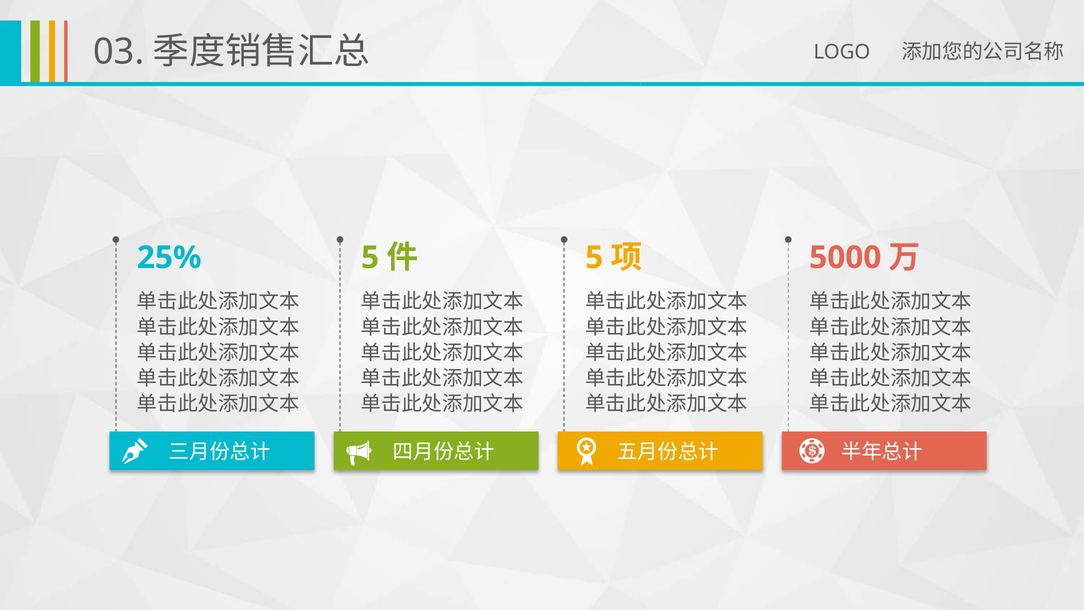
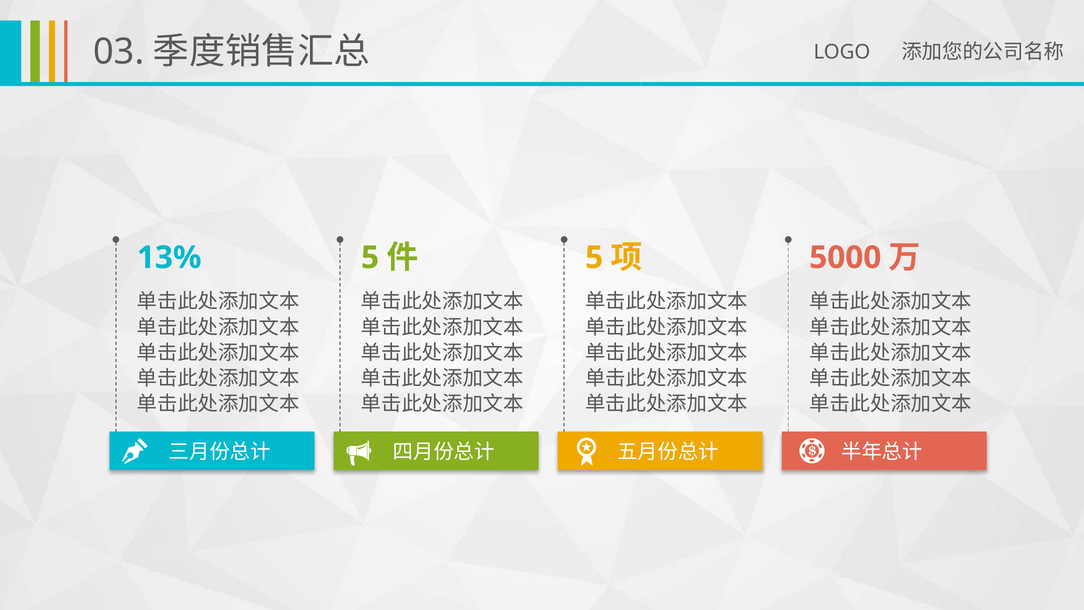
25%: 25% -> 13%
